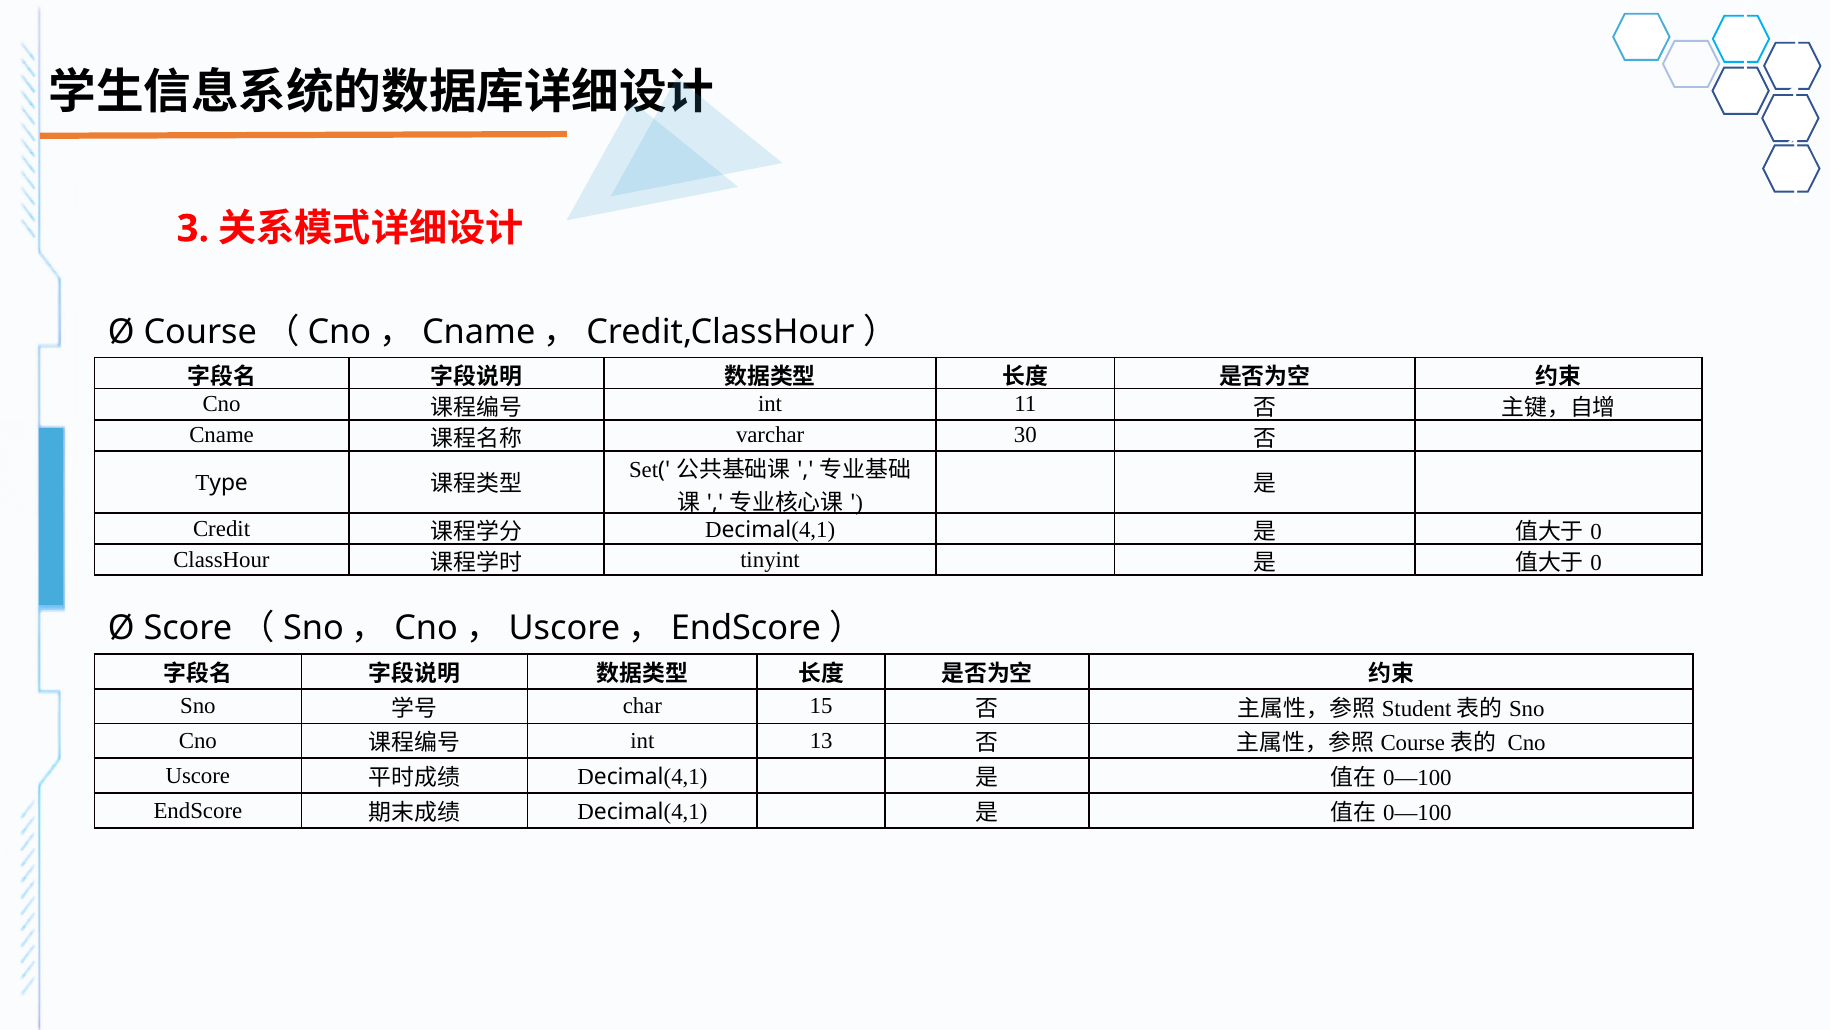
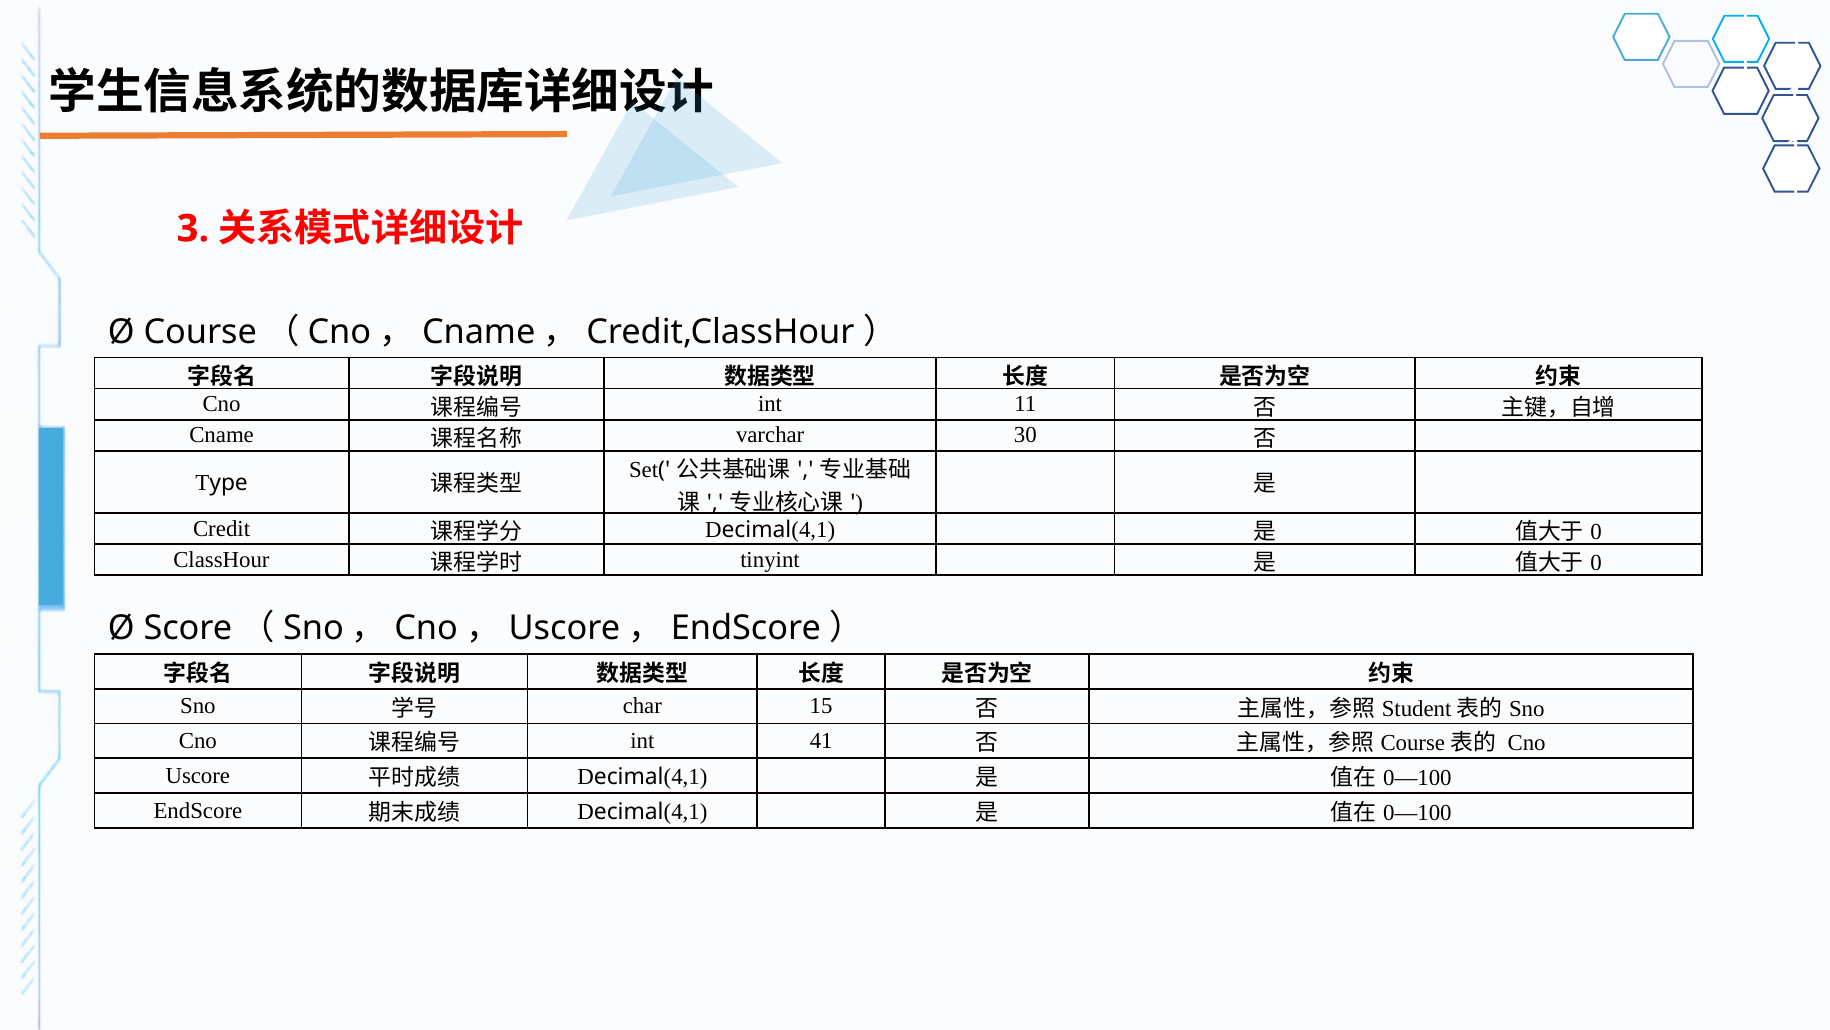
13: 13 -> 41
